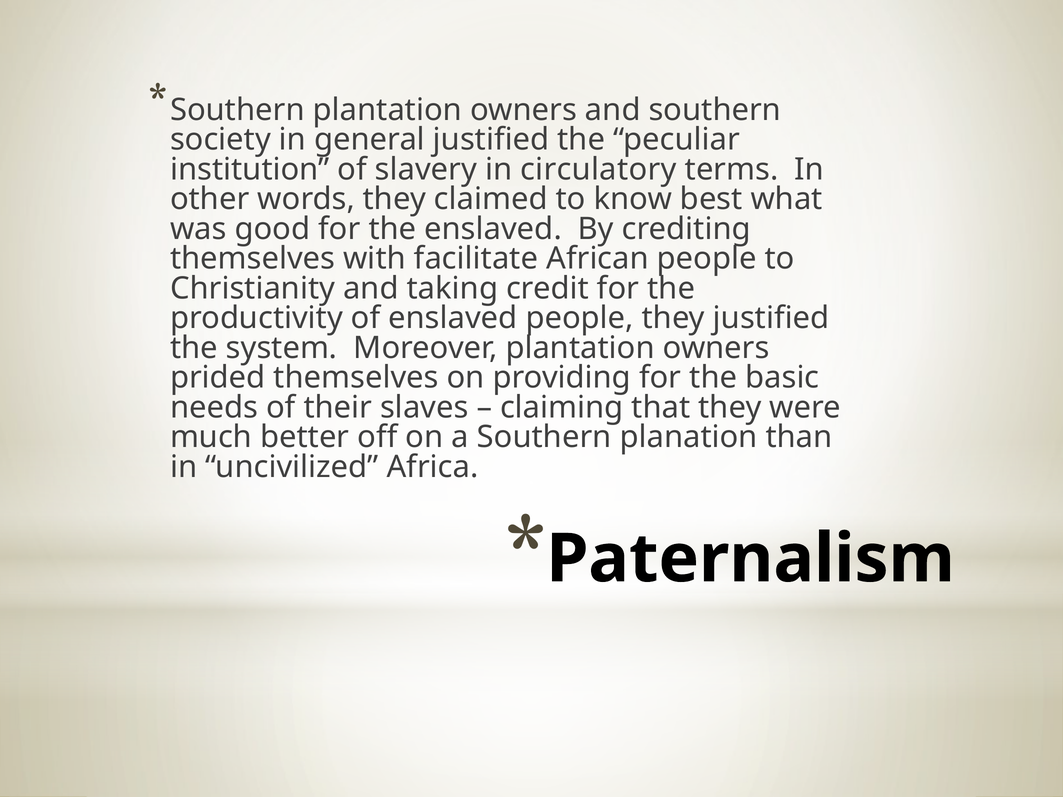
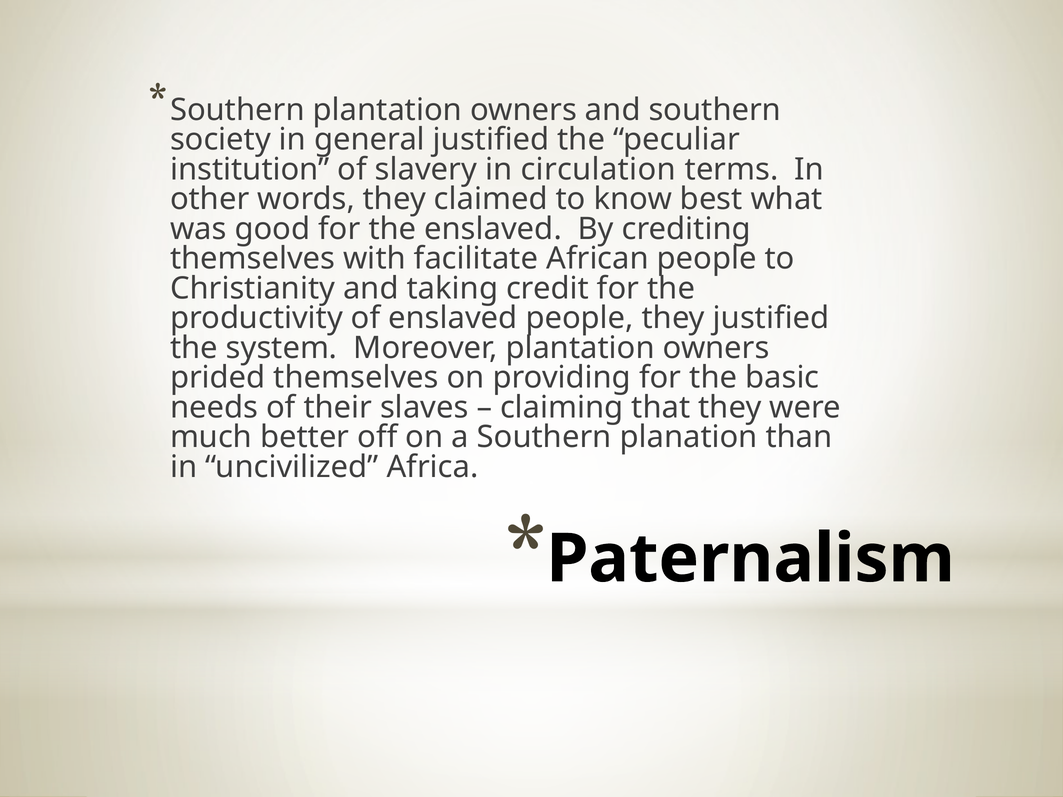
circulatory: circulatory -> circulation
